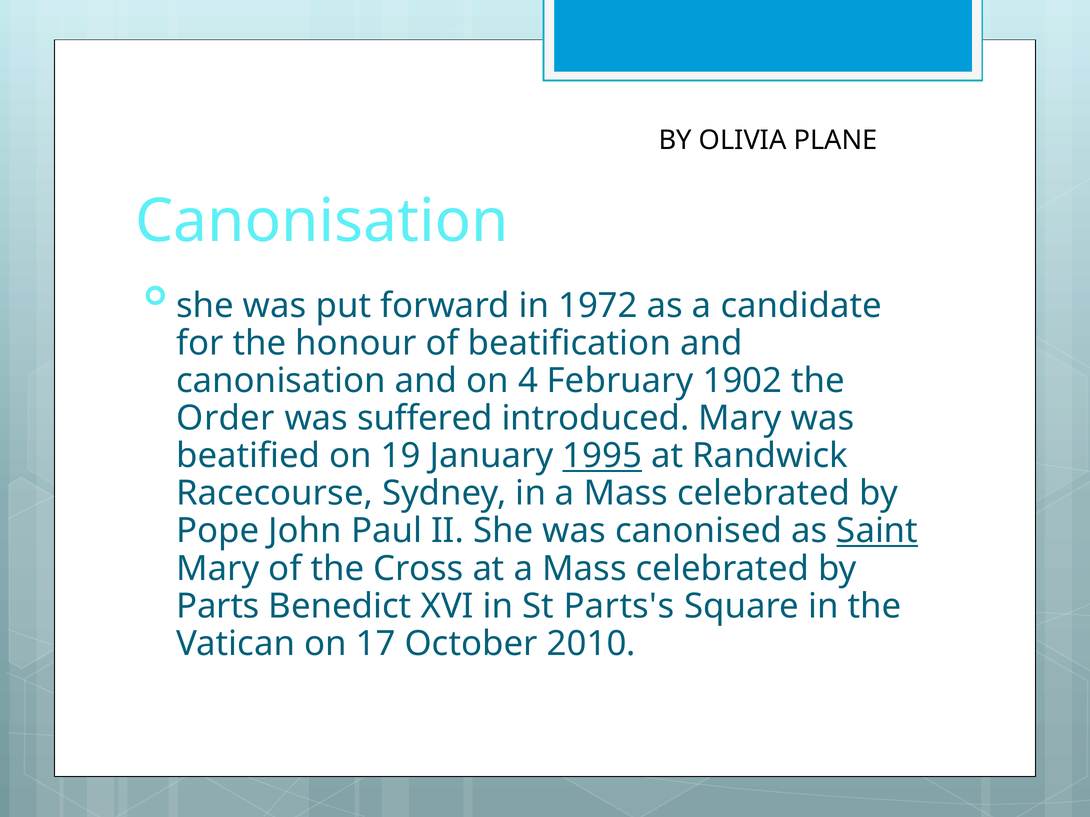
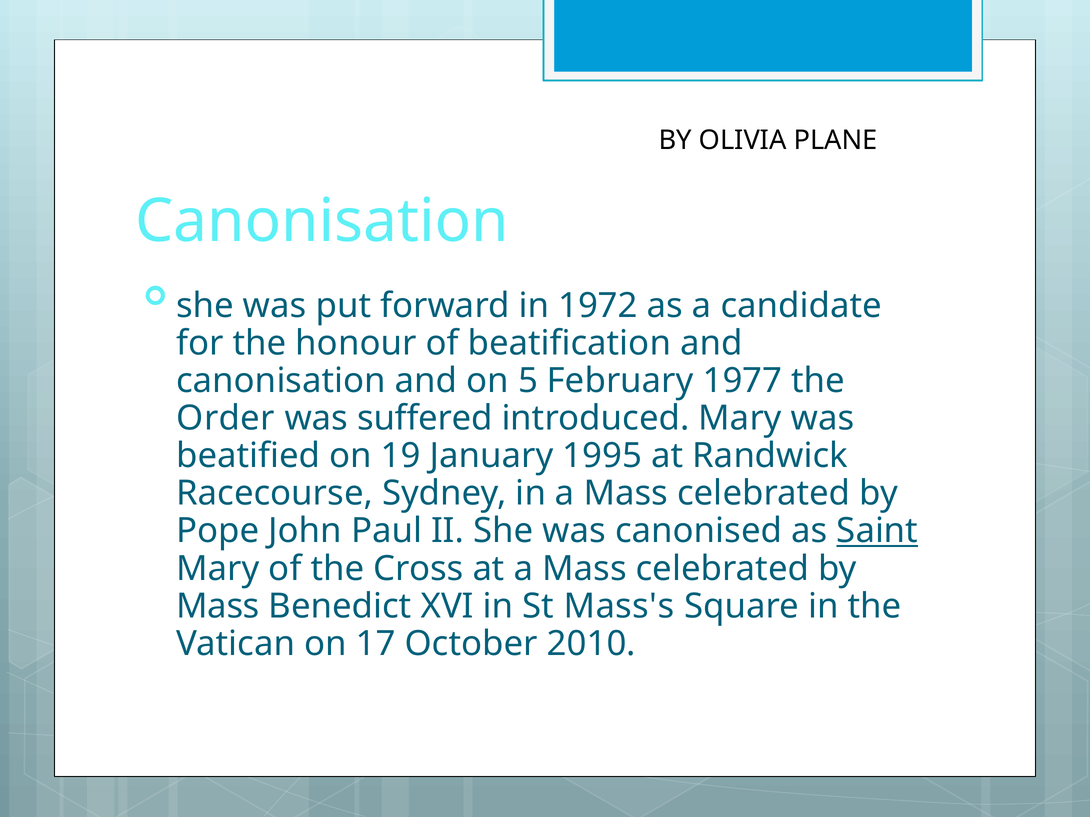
4: 4 -> 5
1902: 1902 -> 1977
1995 underline: present -> none
Parts at (218, 607): Parts -> Mass
Parts's: Parts's -> Mass's
